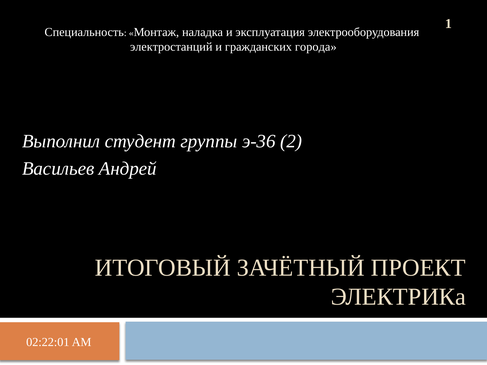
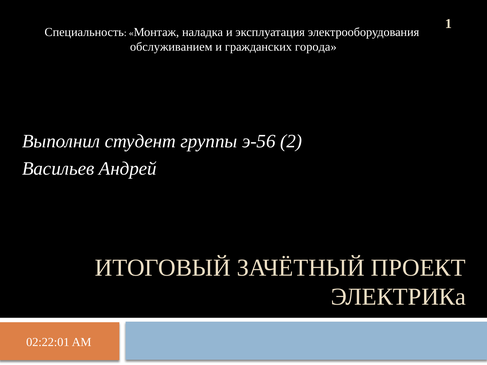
электростанций: электростанций -> обслуживанием
э-36: э-36 -> э-56
